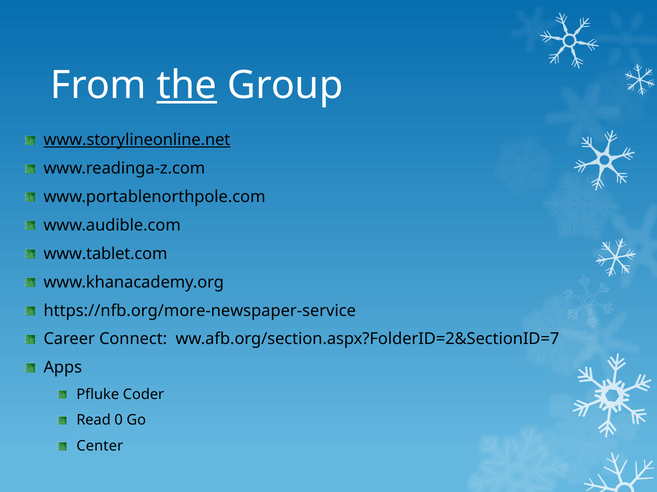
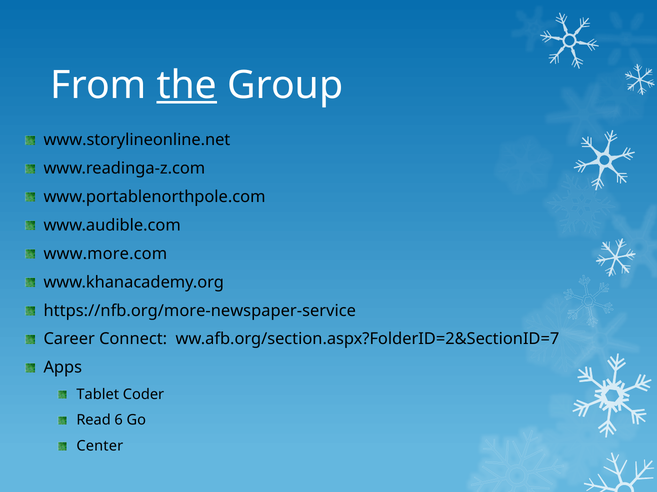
www.storylineonline.net underline: present -> none
www.tablet.com: www.tablet.com -> www.more.com
Pfluke: Pfluke -> Tablet
0: 0 -> 6
